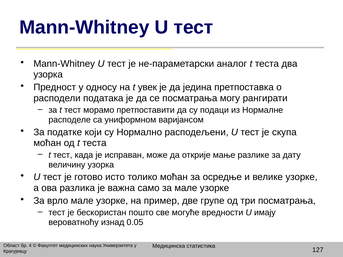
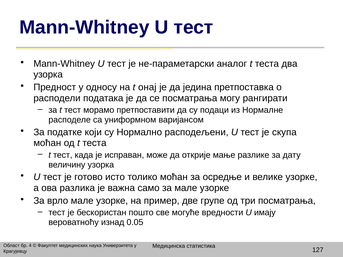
увек: увек -> онај
